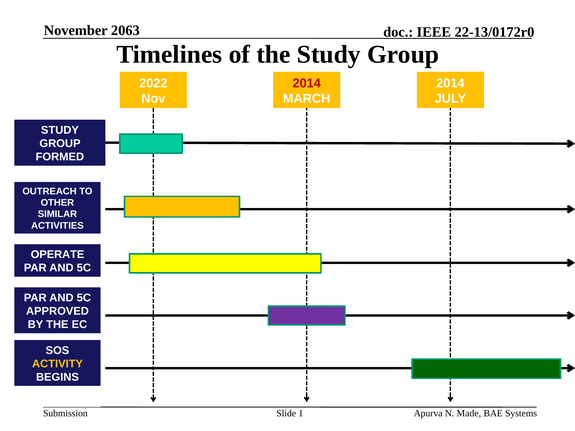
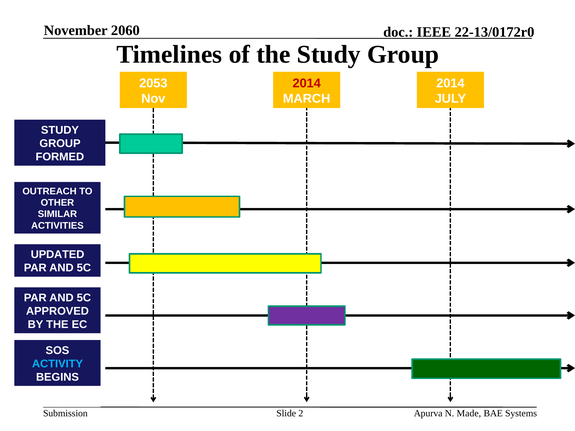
2063: 2063 -> 2060
2022: 2022 -> 2053
OPERATE: OPERATE -> UPDATED
ACTIVITY colour: yellow -> light blue
1: 1 -> 2
